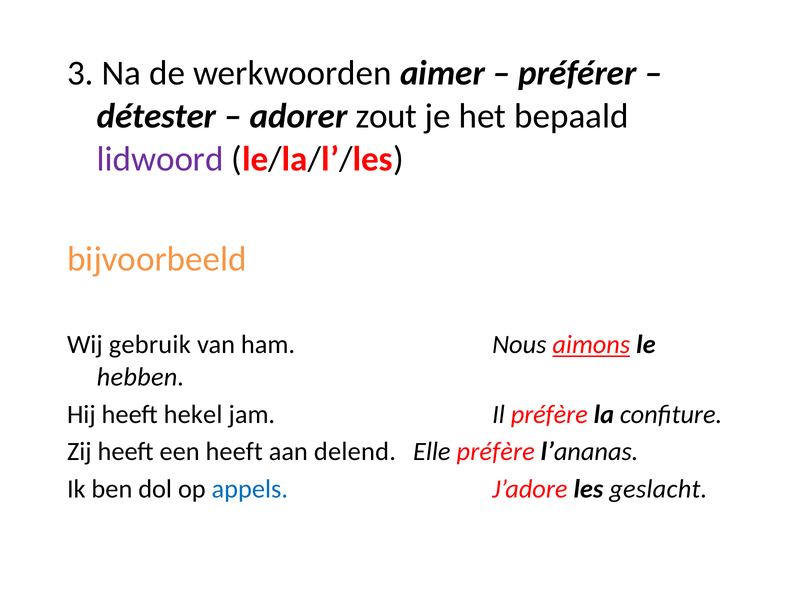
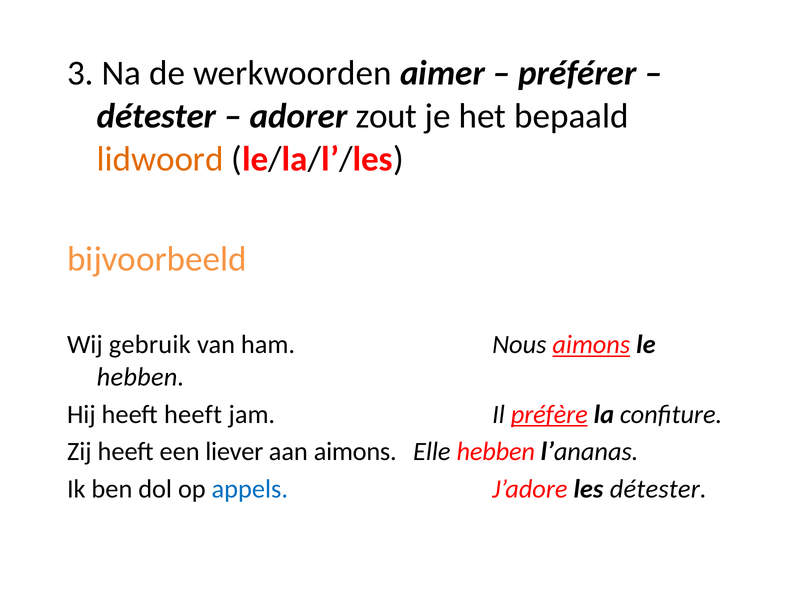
lidwoord colour: purple -> orange
heeft hekel: hekel -> heeft
préfère at (549, 415) underline: none -> present
een heeft: heeft -> liever
aan delend: delend -> aimons
Elle préfère: préfère -> hebben
les geslacht: geslacht -> détester
